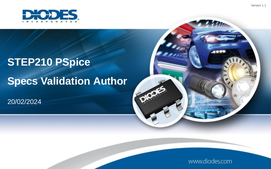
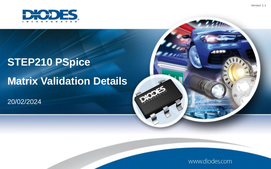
Specs: Specs -> Matrix
Author: Author -> Details
